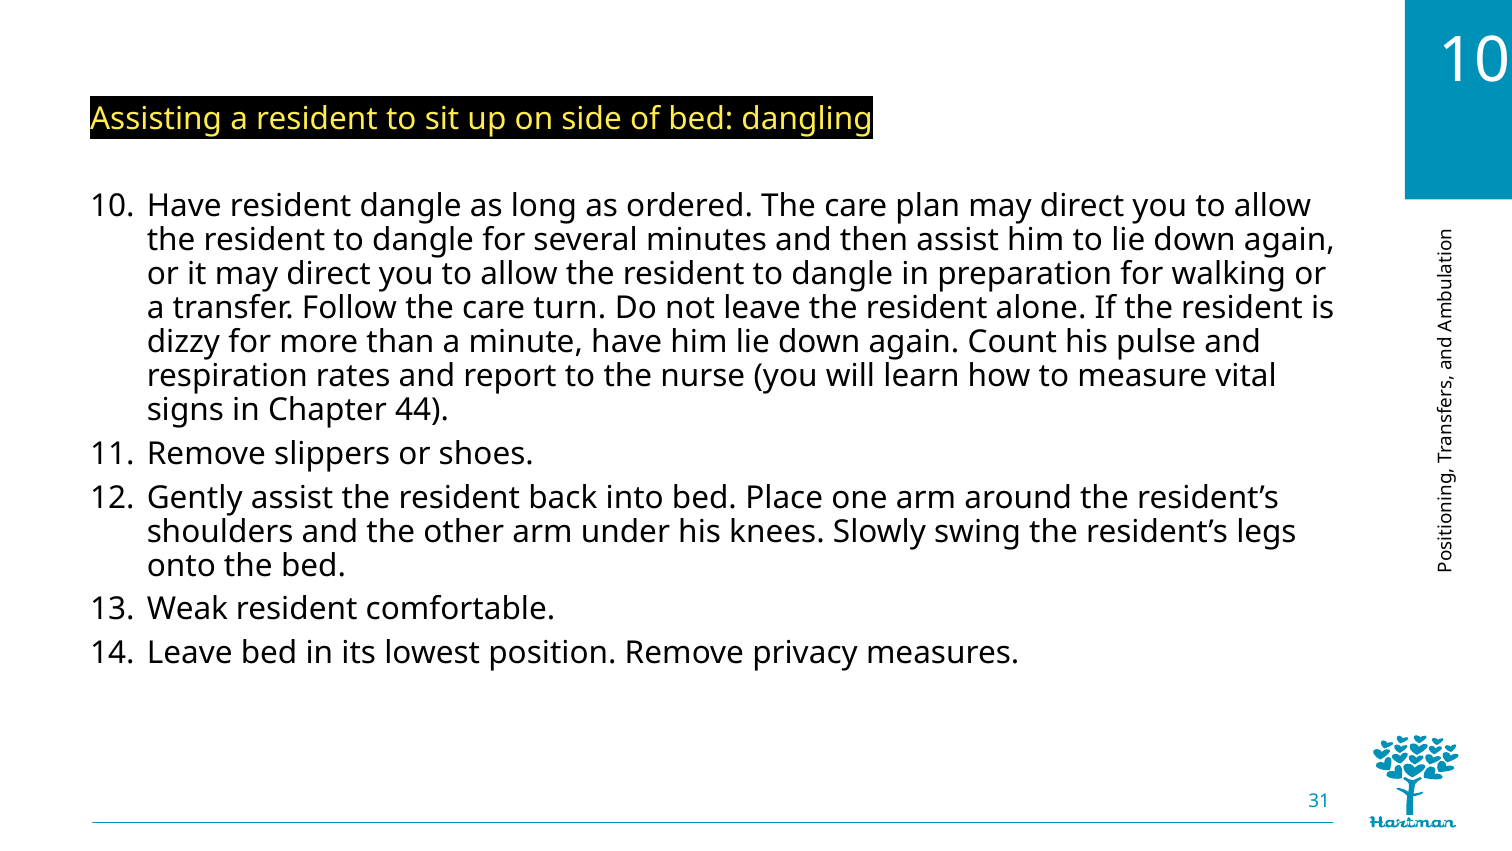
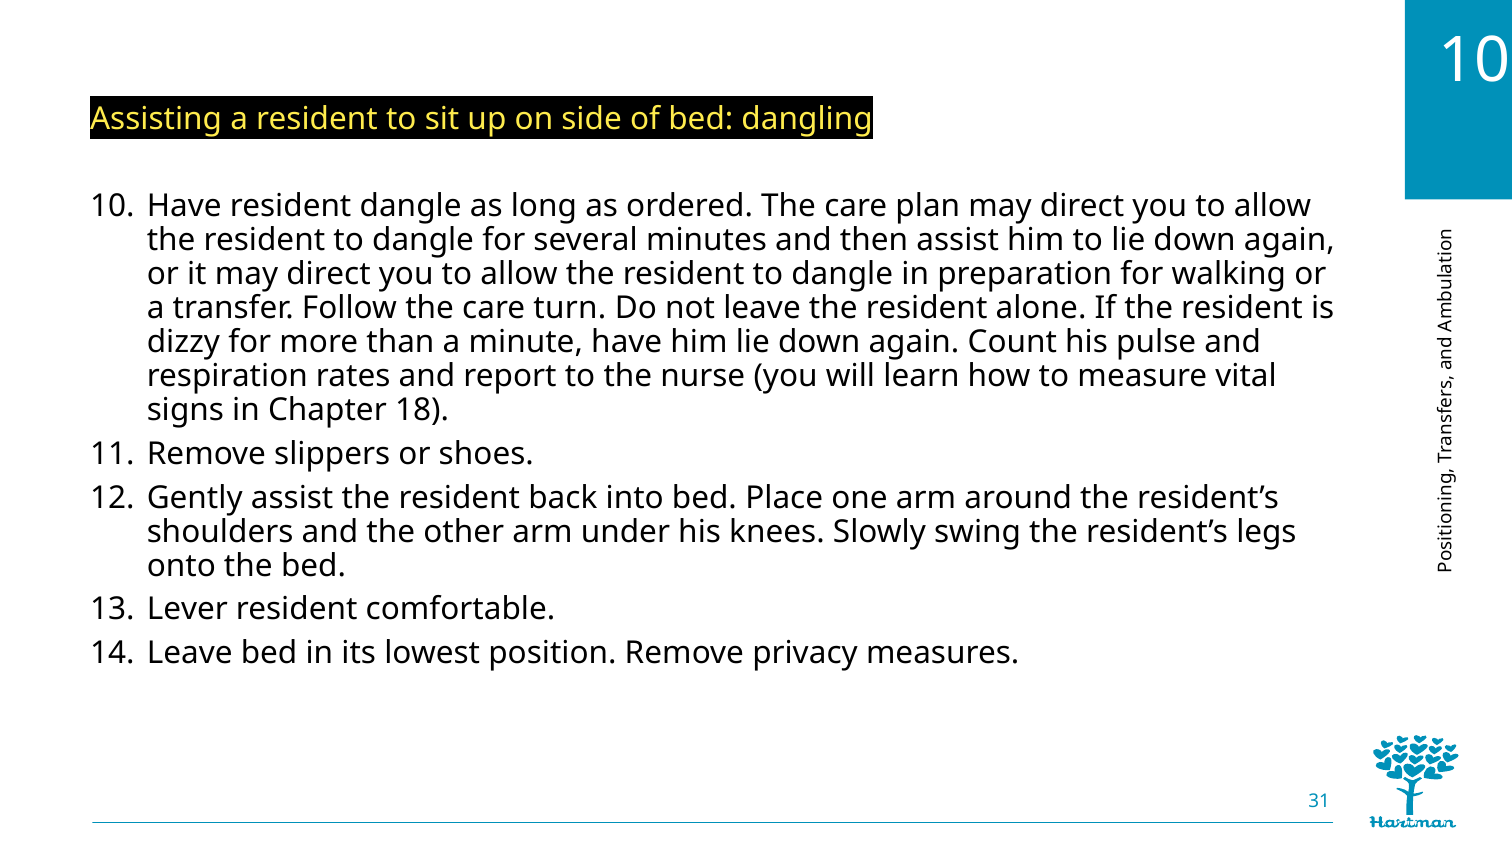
44: 44 -> 18
Weak: Weak -> Lever
